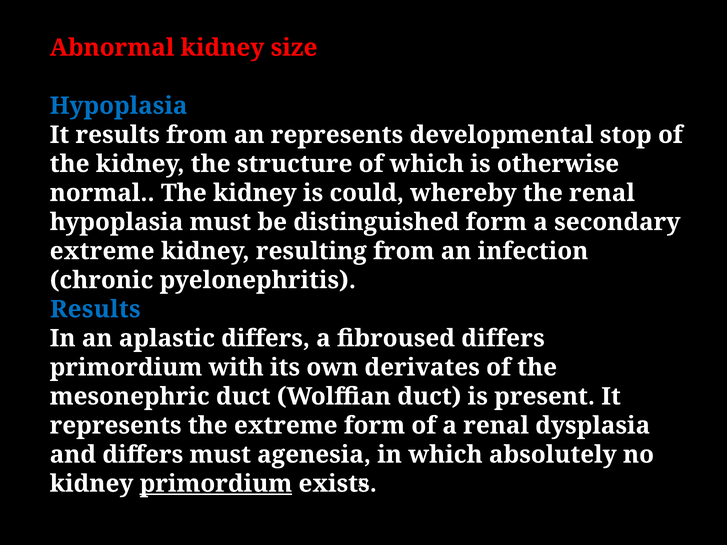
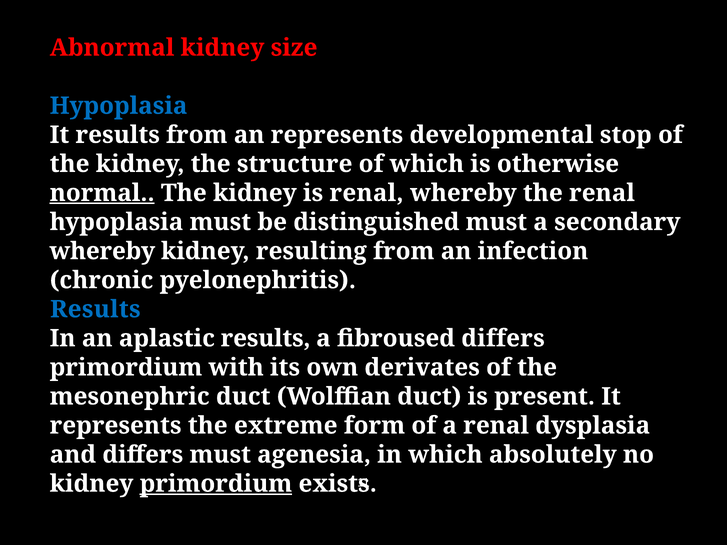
normal underline: none -> present
is could: could -> renal
distinguished form: form -> must
extreme at (102, 251): extreme -> whereby
aplastic differs: differs -> results
